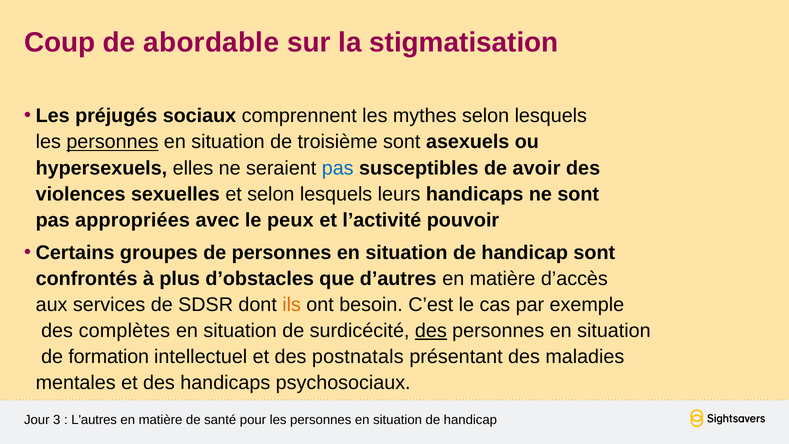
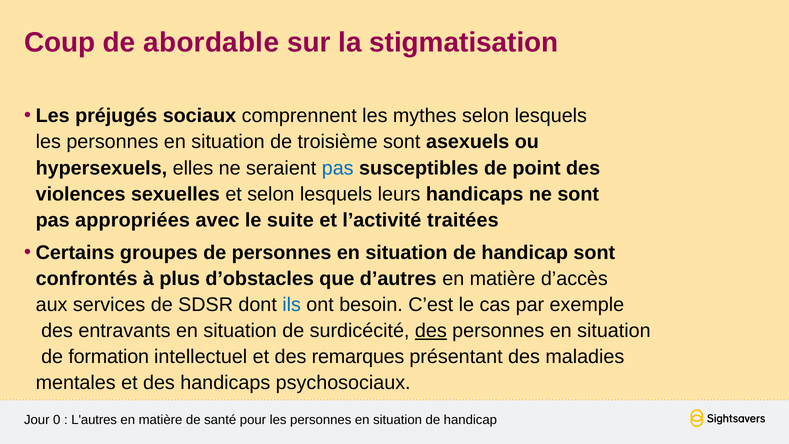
personnes at (112, 142) underline: present -> none
avoir: avoir -> point
peux: peux -> suite
pouvoir: pouvoir -> traitées
ils colour: orange -> blue
complètes: complètes -> entravants
postnatals: postnatals -> remarques
3: 3 -> 0
